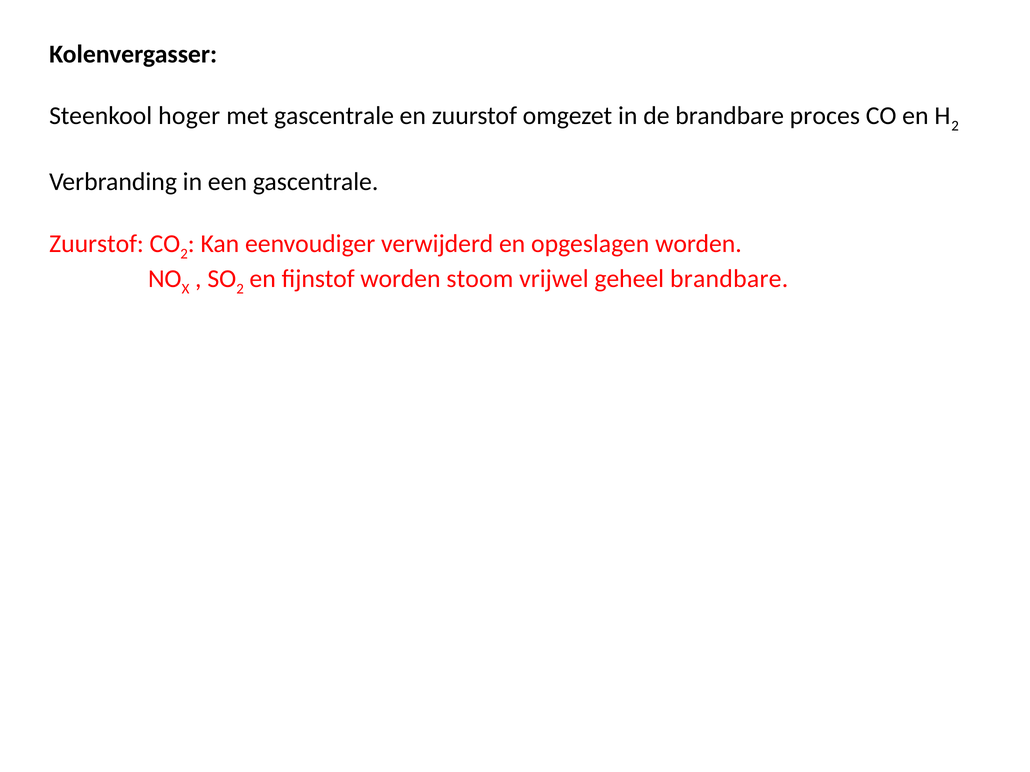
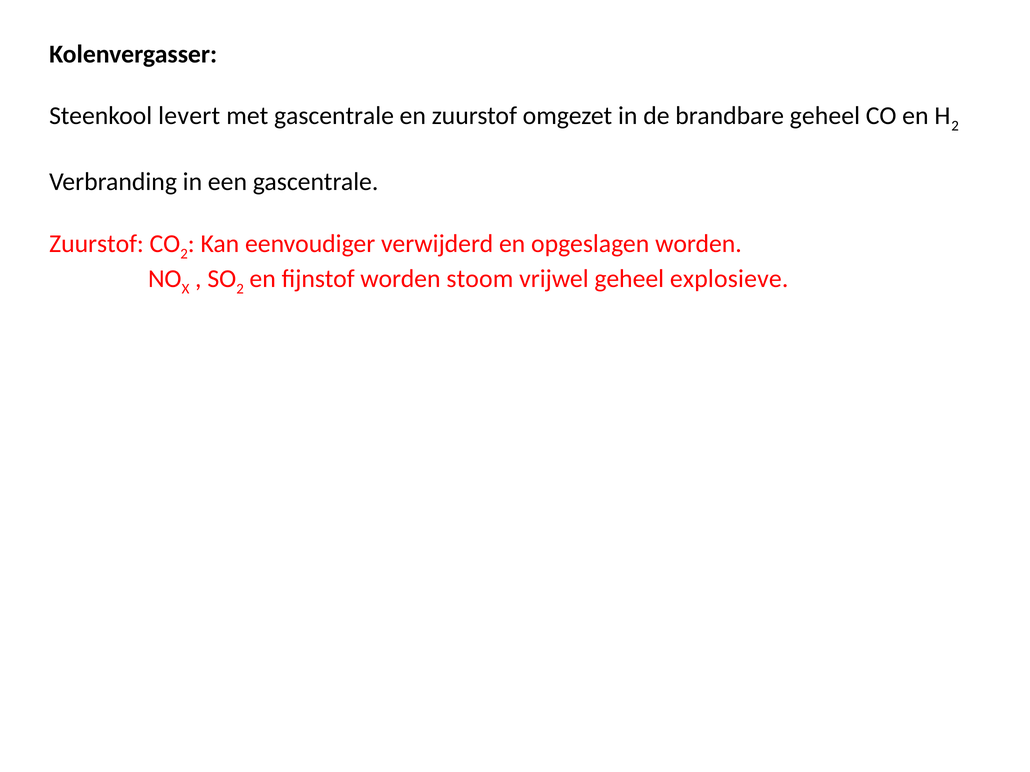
hoger: hoger -> levert
brandbare proces: proces -> geheel
geheel brandbare: brandbare -> explosieve
